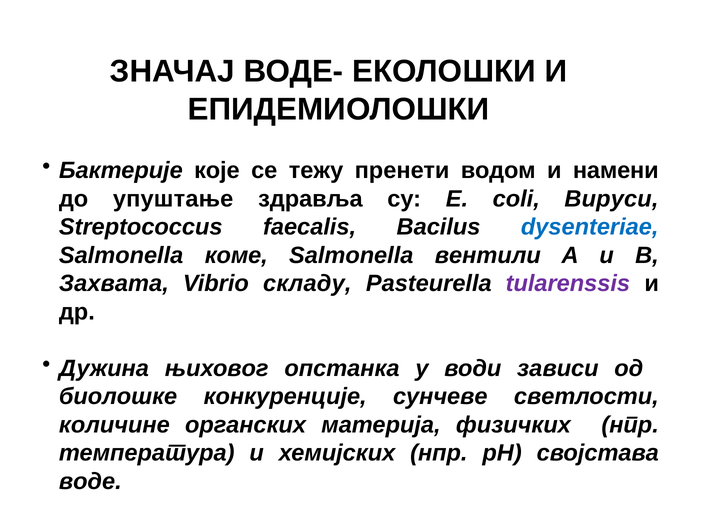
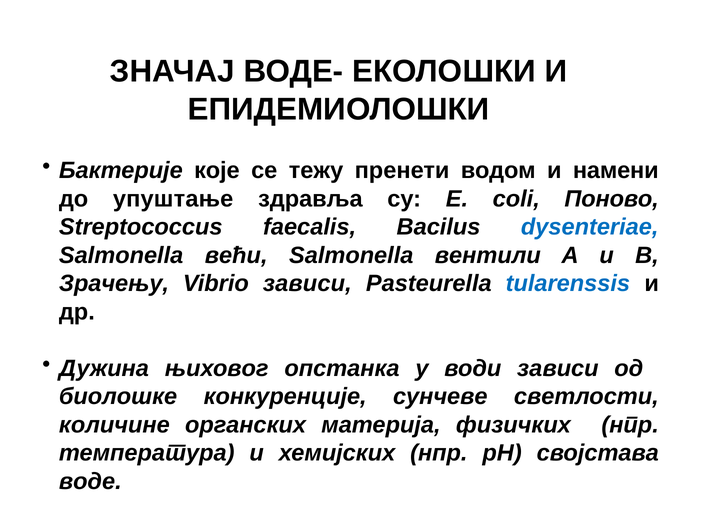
Вируси: Вируси -> Поново
коме: коме -> већи
Захвата: Захвата -> Зрачењу
складу: складу -> зависи
tularenssis colour: purple -> blue
